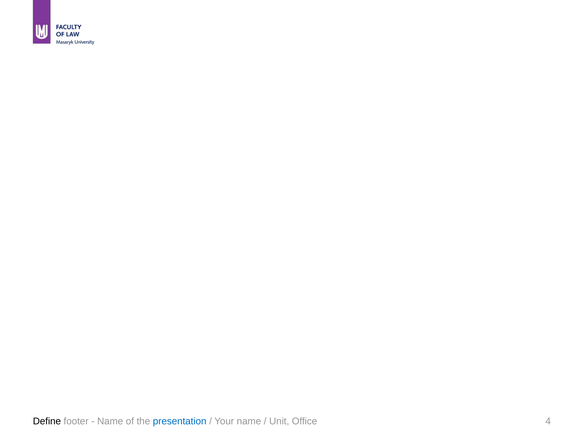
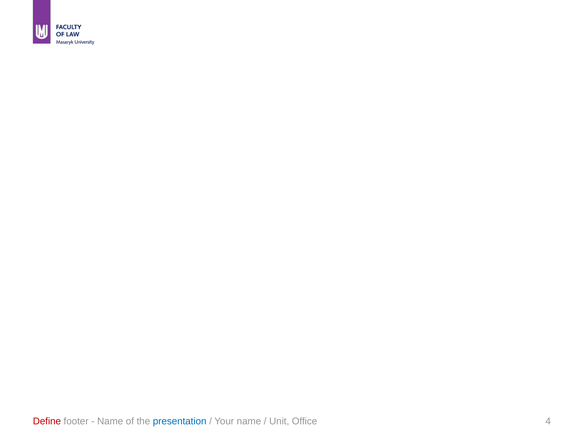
Define colour: black -> red
